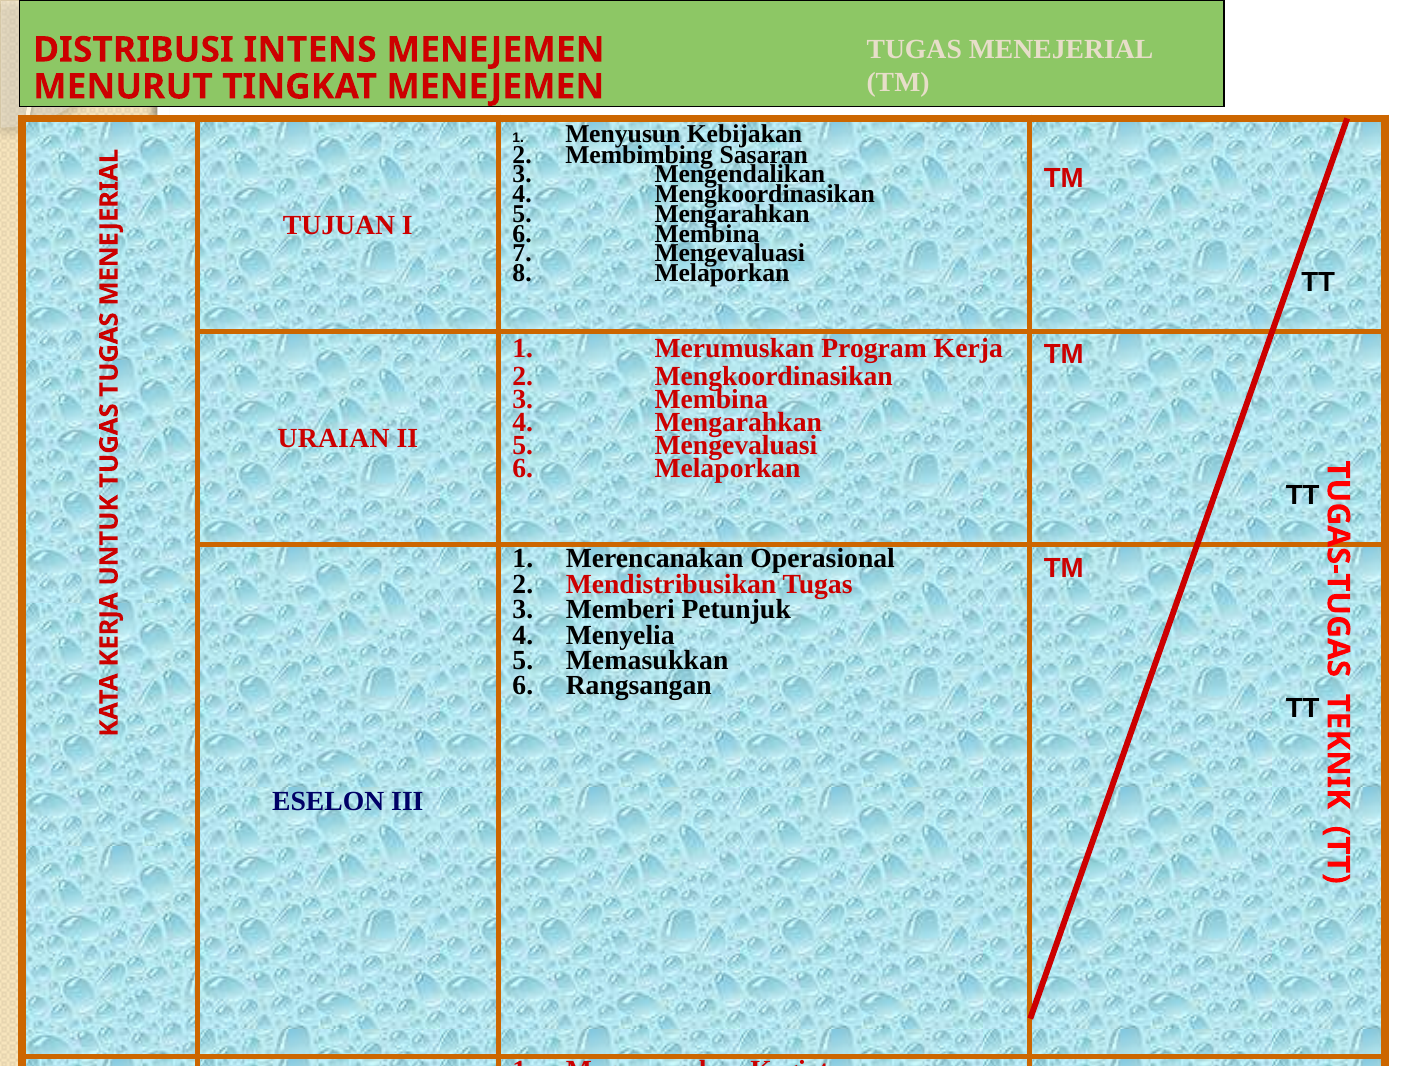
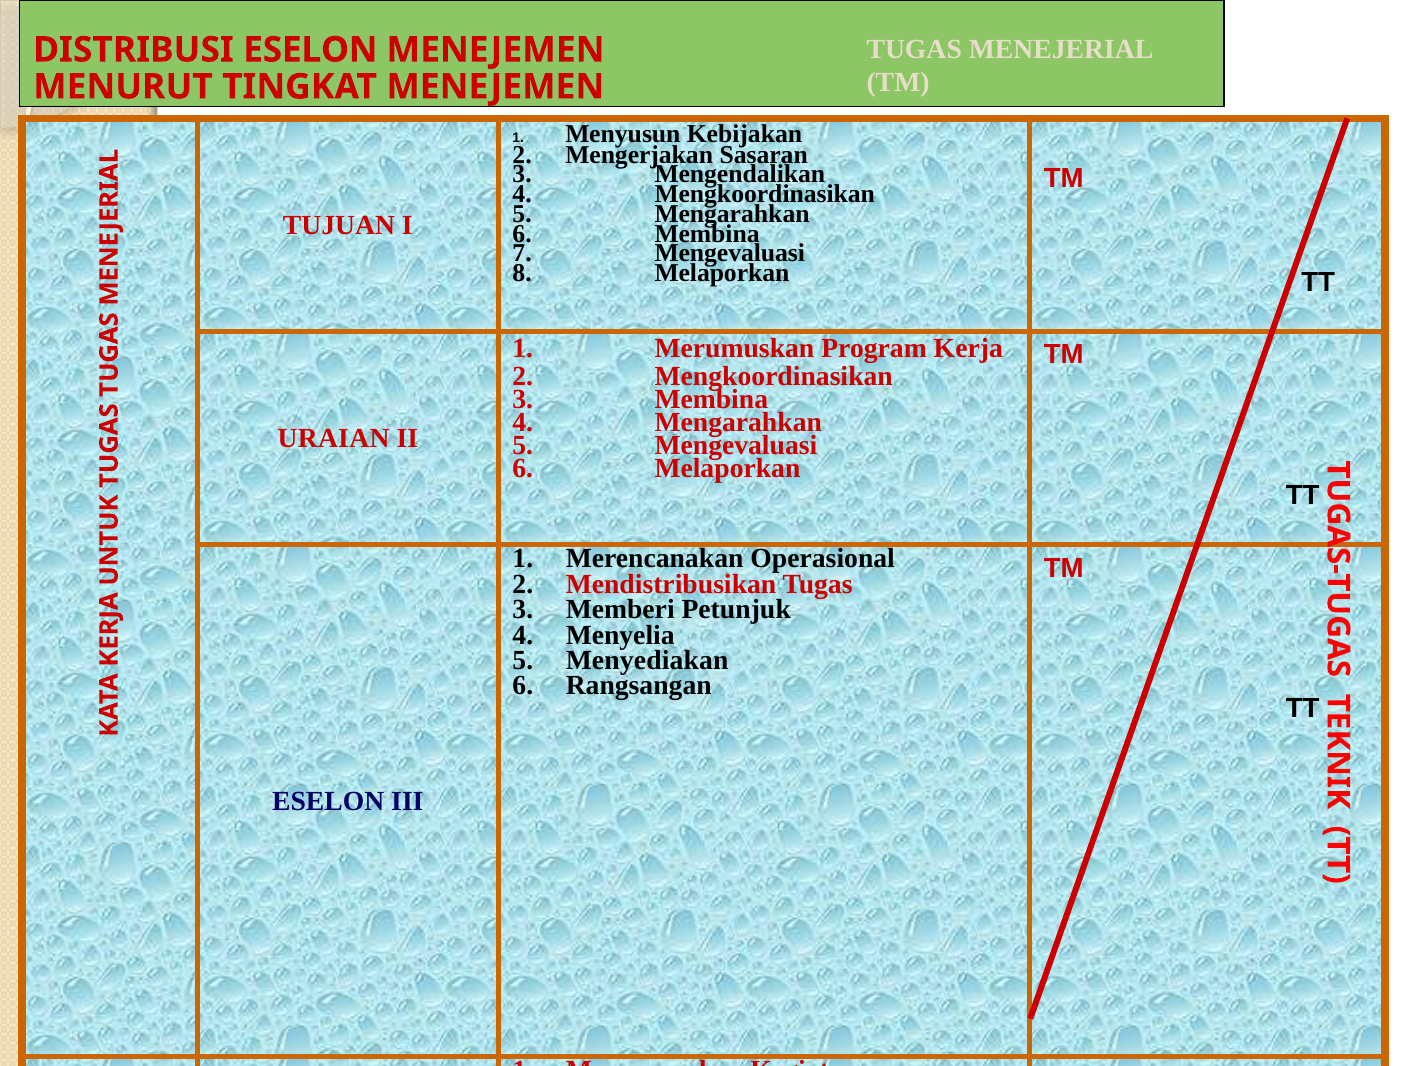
DISTRIBUSI INTENS: INTENS -> ESELON
2 Membimbing: Membimbing -> Mengerjakan
Memasukkan: Memasukkan -> Menyediakan
